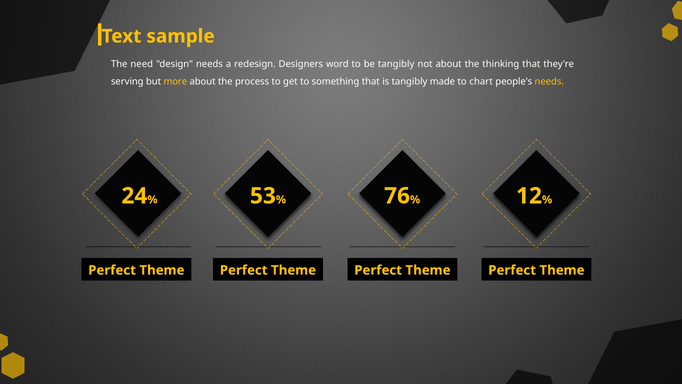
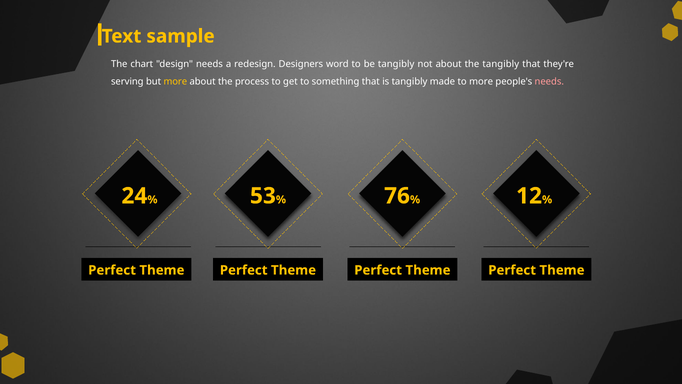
need: need -> chart
the thinking: thinking -> tangibly
to chart: chart -> more
needs at (549, 81) colour: yellow -> pink
